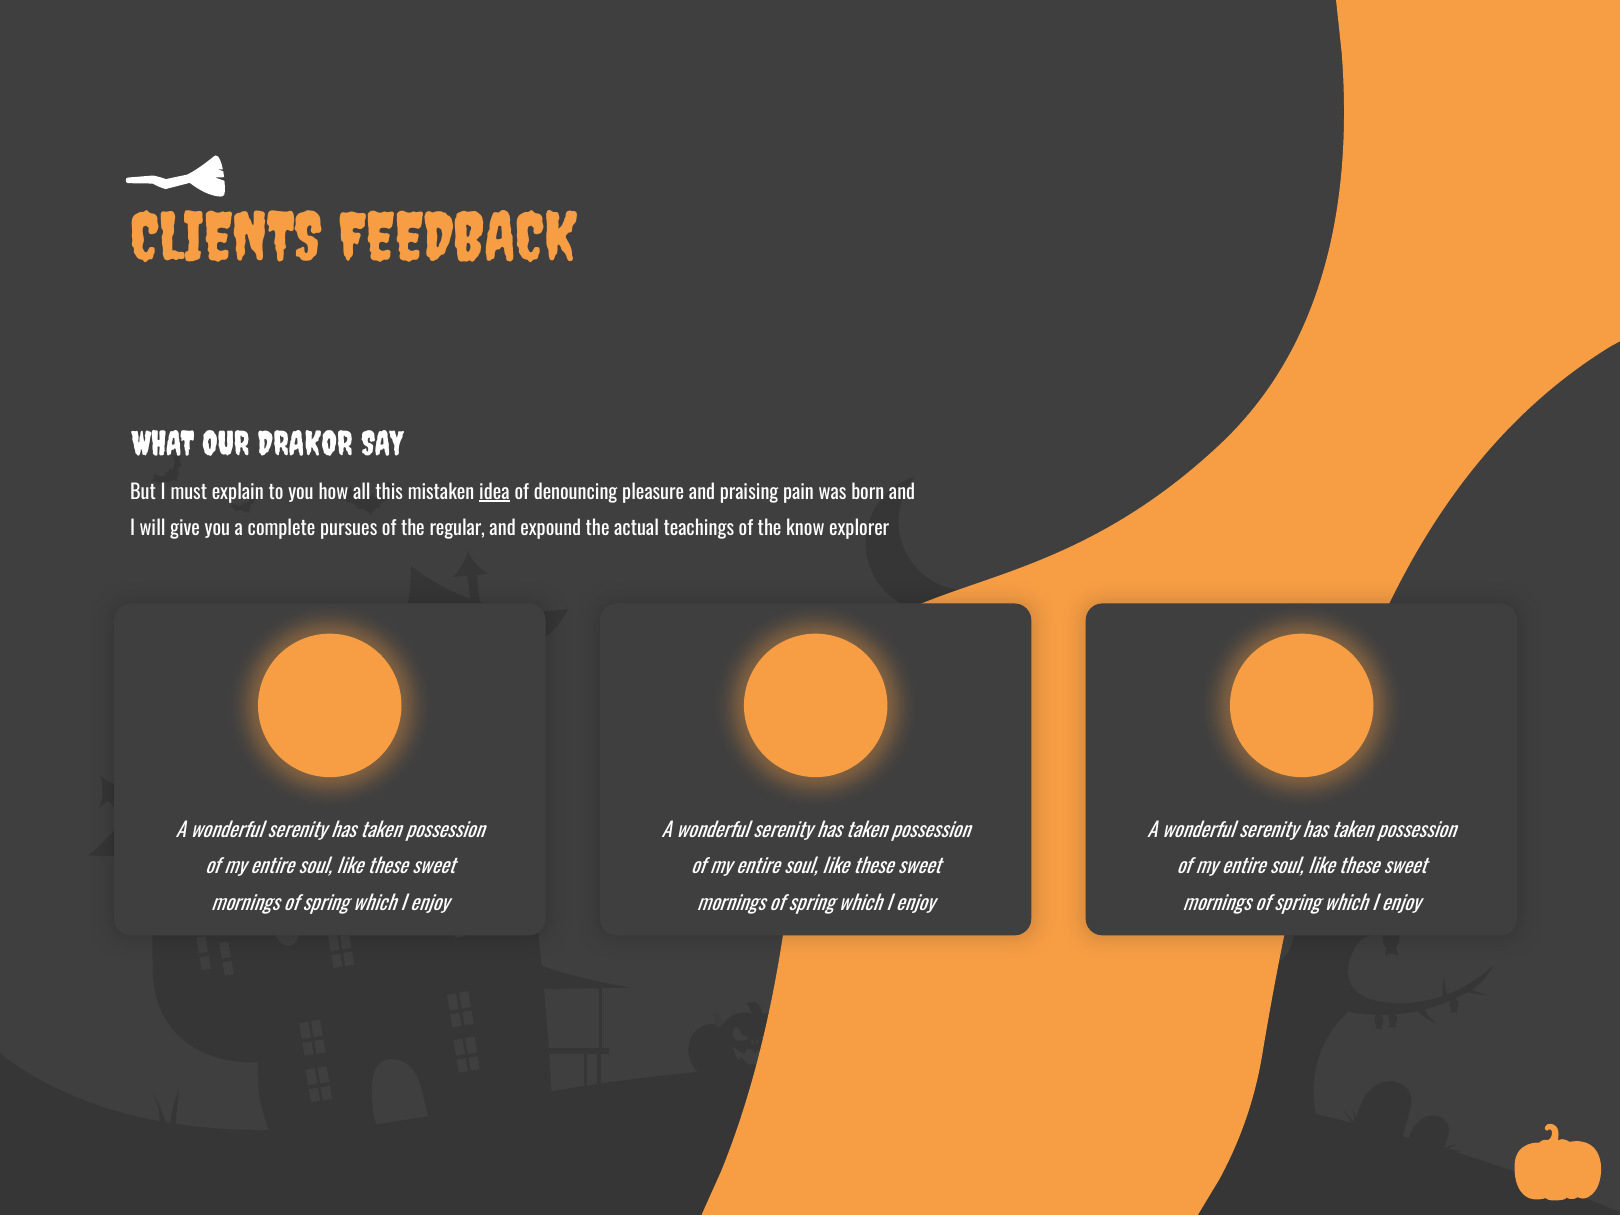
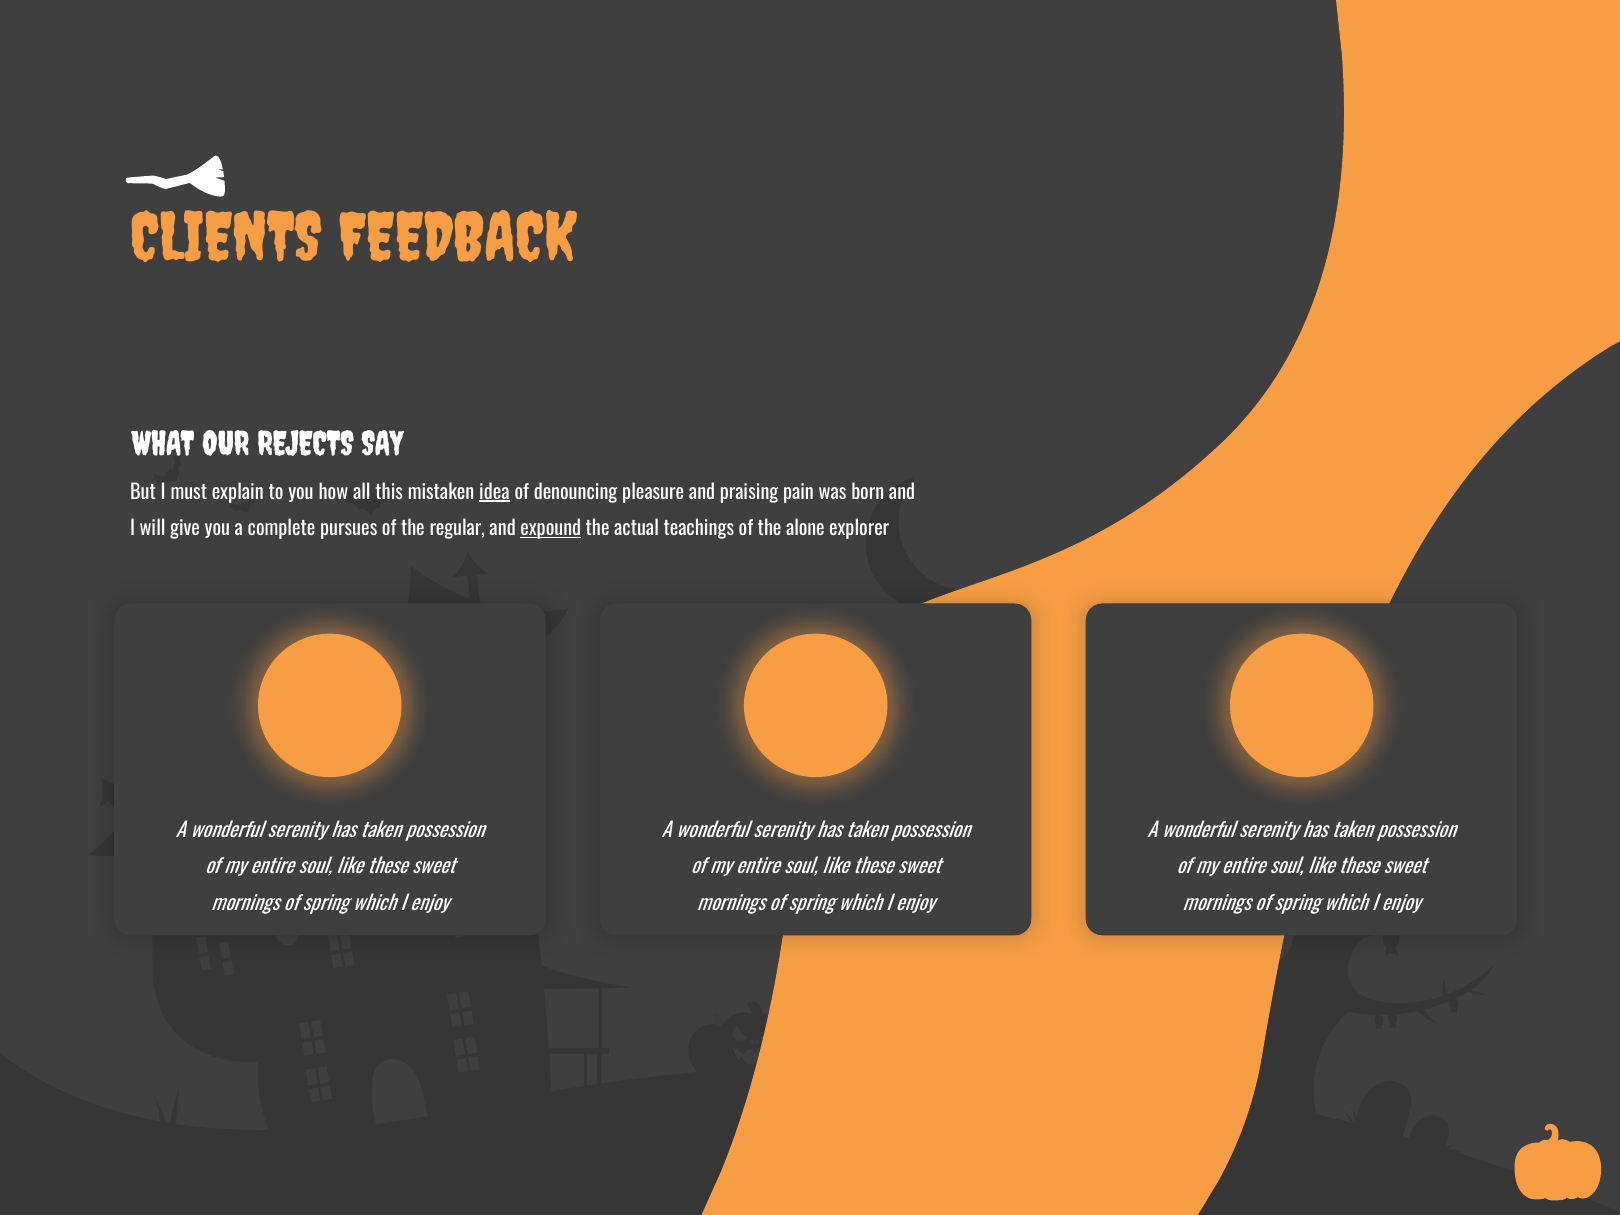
DRAKOR: DRAKOR -> REJECTS
expound underline: none -> present
know: know -> alone
